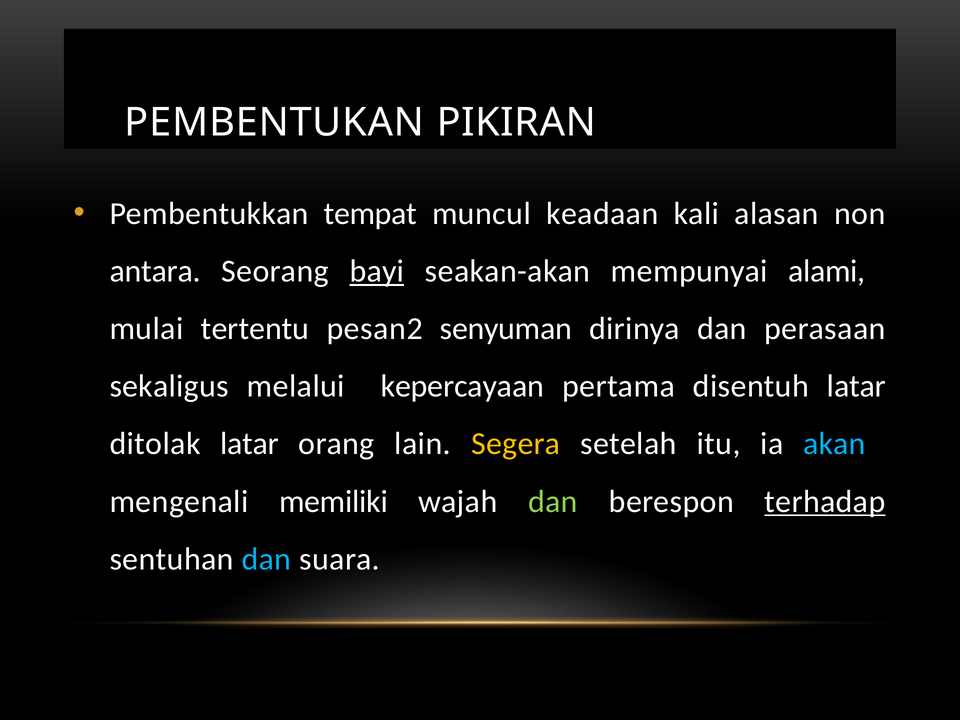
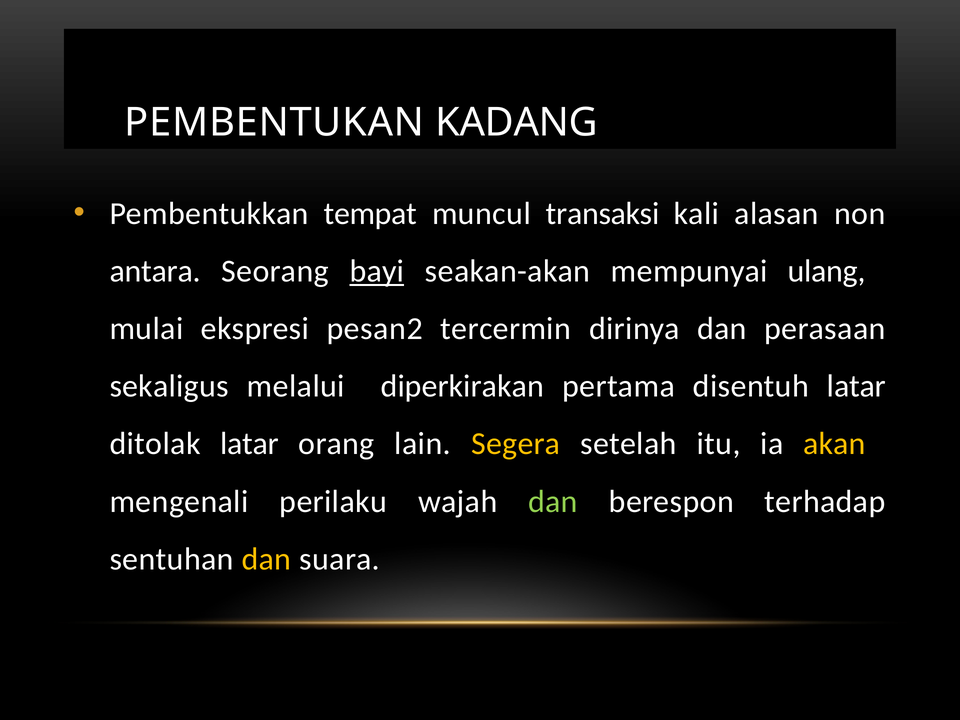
PIKIRAN: PIKIRAN -> KADANG
keadaan: keadaan -> transaksi
alami: alami -> ulang
tertentu: tertentu -> ekspresi
senyuman: senyuman -> tercermin
kepercayaan: kepercayaan -> diperkirakan
akan colour: light blue -> yellow
memiliki: memiliki -> perilaku
terhadap underline: present -> none
dan at (266, 559) colour: light blue -> yellow
